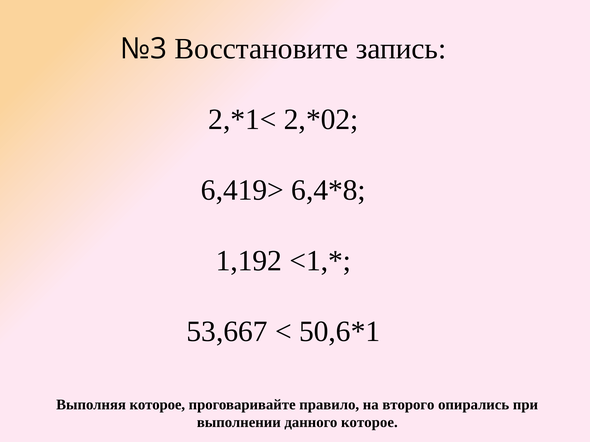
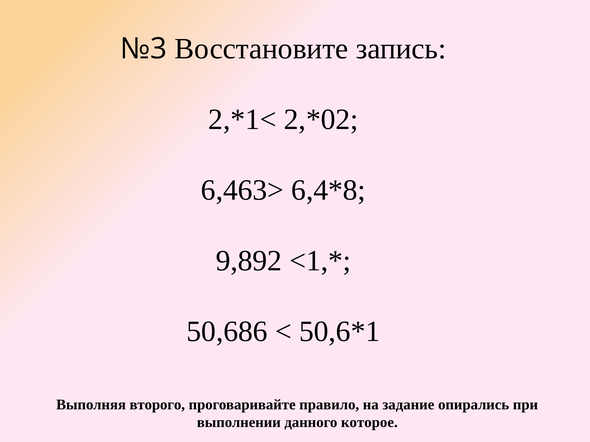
6,419>: 6,419> -> 6,463>
1,192: 1,192 -> 9,892
53,667: 53,667 -> 50,686
Выполняя которое: которое -> второго
второго: второго -> задание
